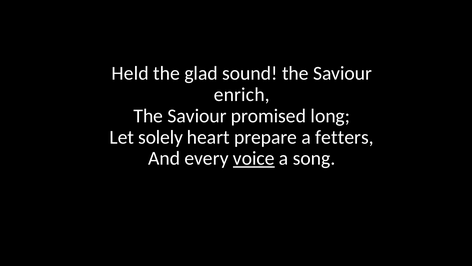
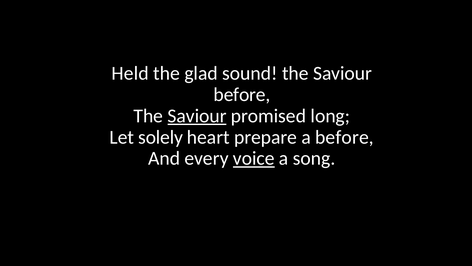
enrich at (242, 94): enrich -> before
Saviour at (197, 116) underline: none -> present
a fetters: fetters -> before
